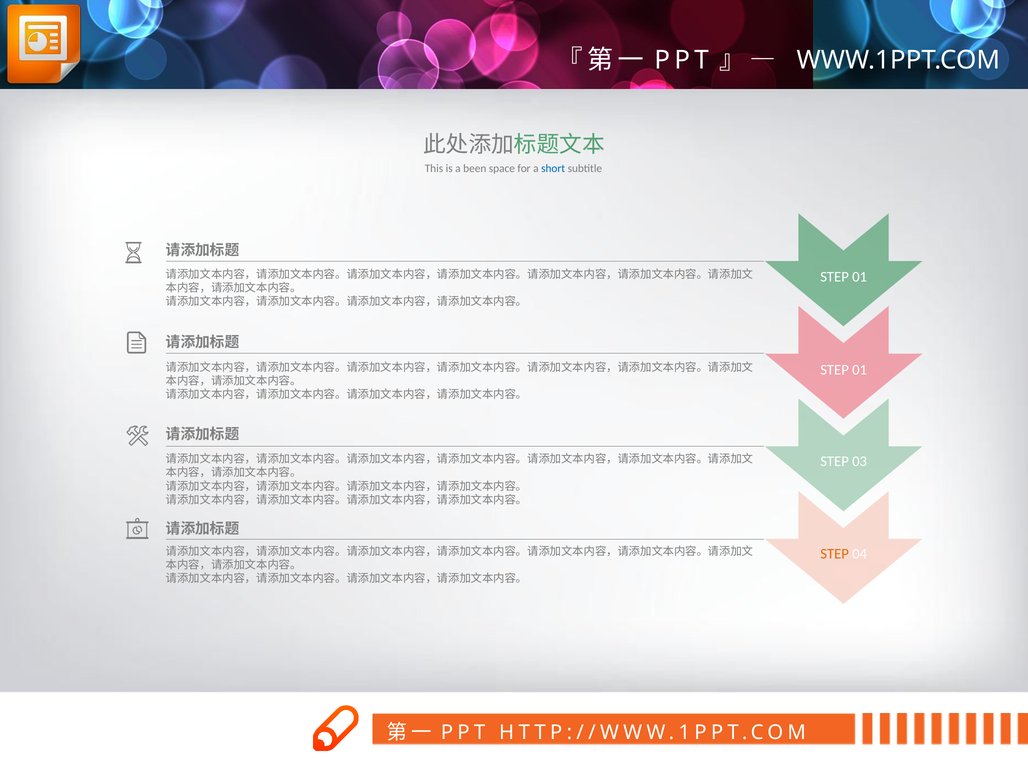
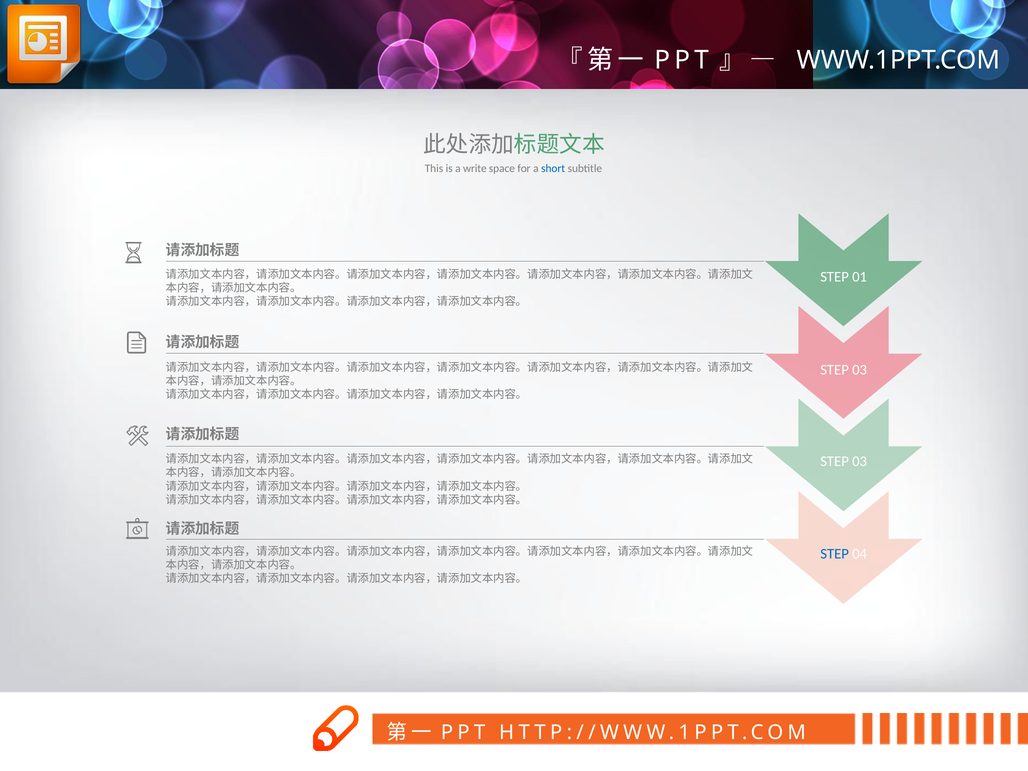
been: been -> write
01 at (860, 370): 01 -> 03
STEP at (835, 554) colour: orange -> blue
